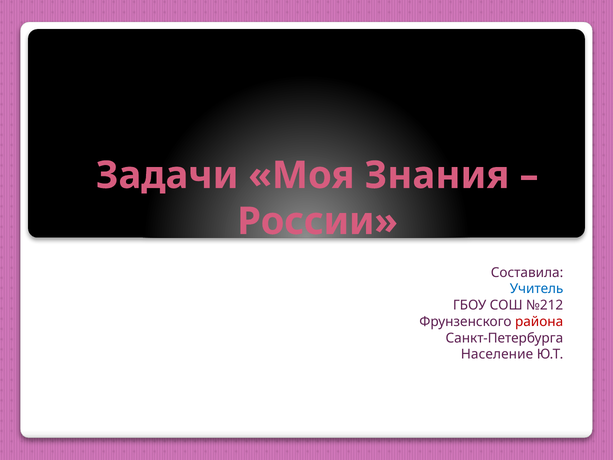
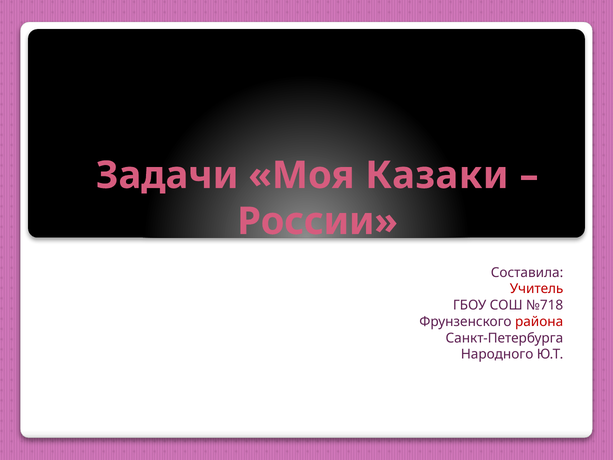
Знания: Знания -> Казаки
Учитель colour: blue -> red
№212: №212 -> №718
Население: Население -> Народного
